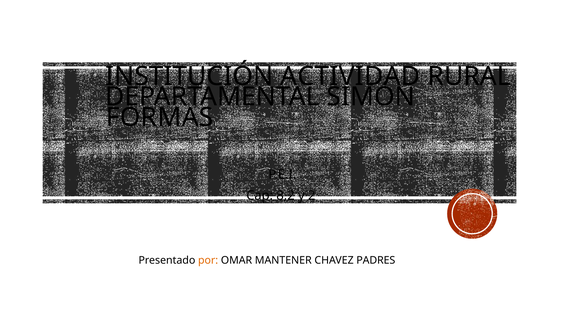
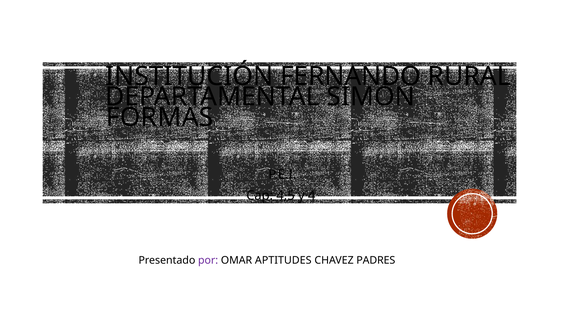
ACTIVIDAD: ACTIVIDAD -> FERNANDO
8,2: 8,2 -> 4,5
2: 2 -> 4
por colour: orange -> purple
MANTENER: MANTENER -> APTITUDES
